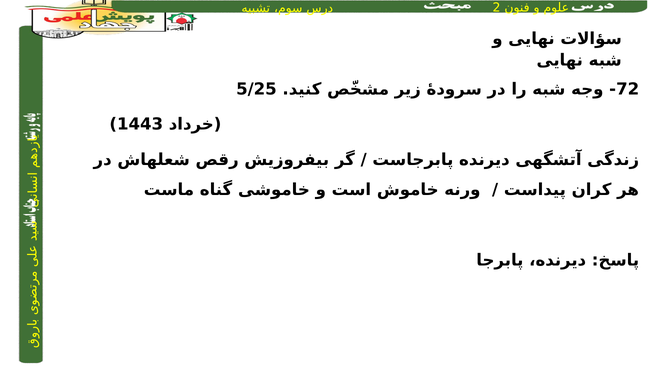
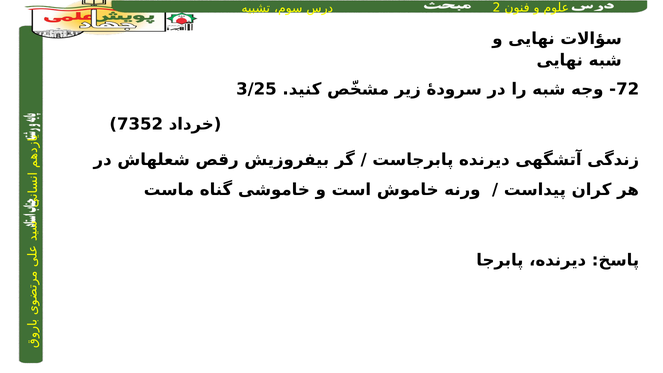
5/25: 5/25 -> 3/25
1443: 1443 -> 7352
